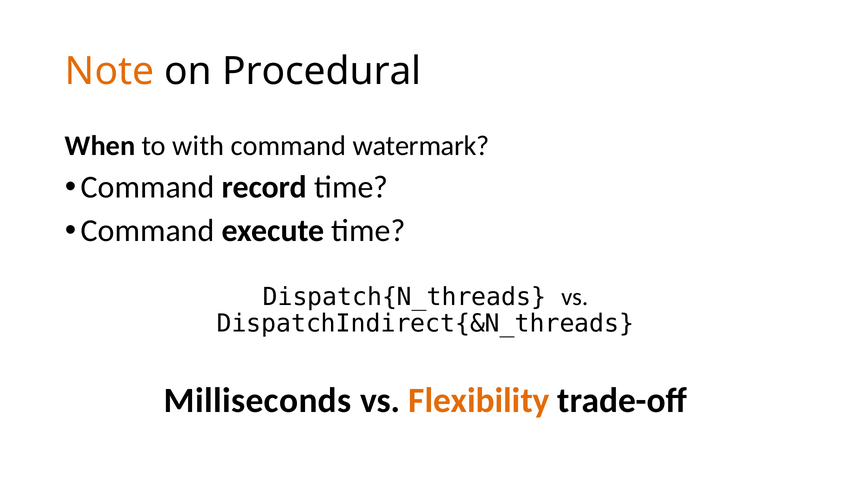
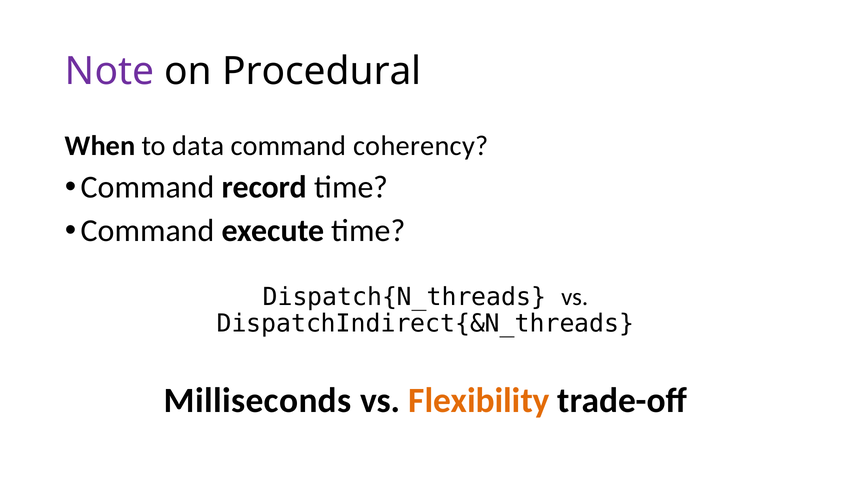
Note colour: orange -> purple
with: with -> data
watermark: watermark -> coherency
